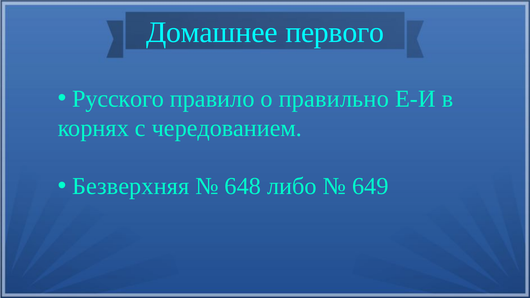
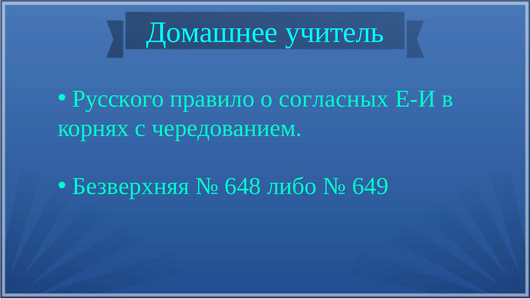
первого: первого -> учитель
правильно: правильно -> согласных
